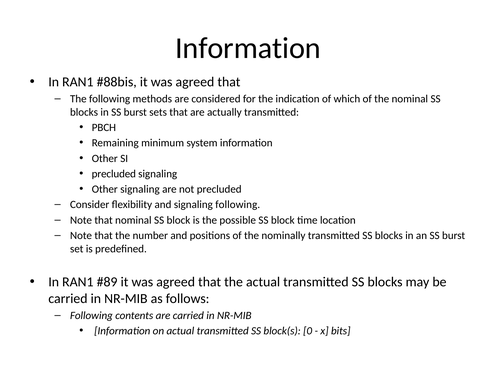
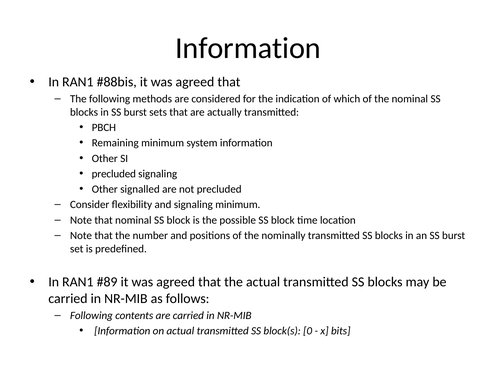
Other signaling: signaling -> signalled
signaling following: following -> minimum
